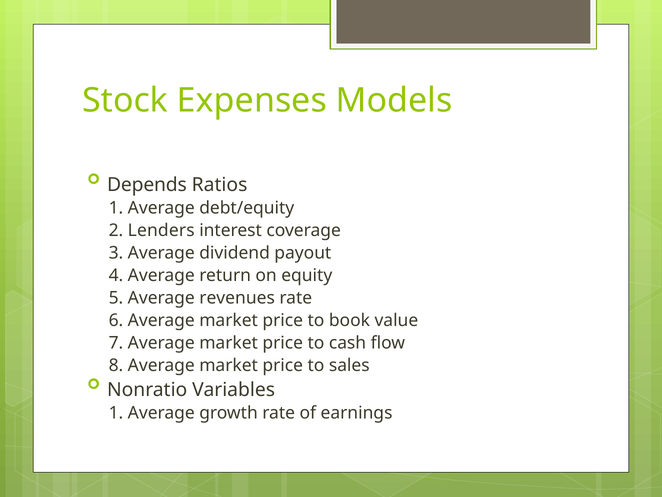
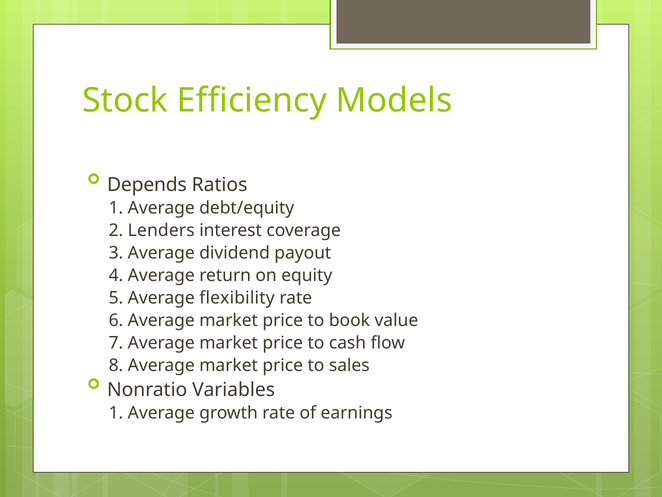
Expenses: Expenses -> Efficiency
revenues: revenues -> flexibility
